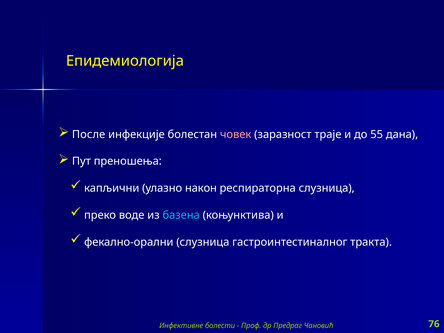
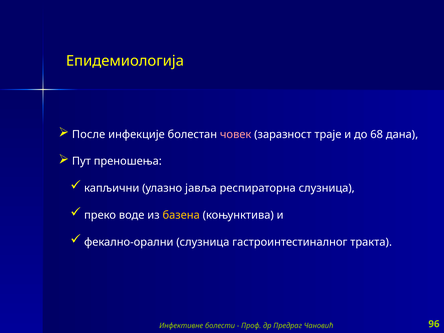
55: 55 -> 68
након: након -> јавља
базена colour: light blue -> yellow
76: 76 -> 96
